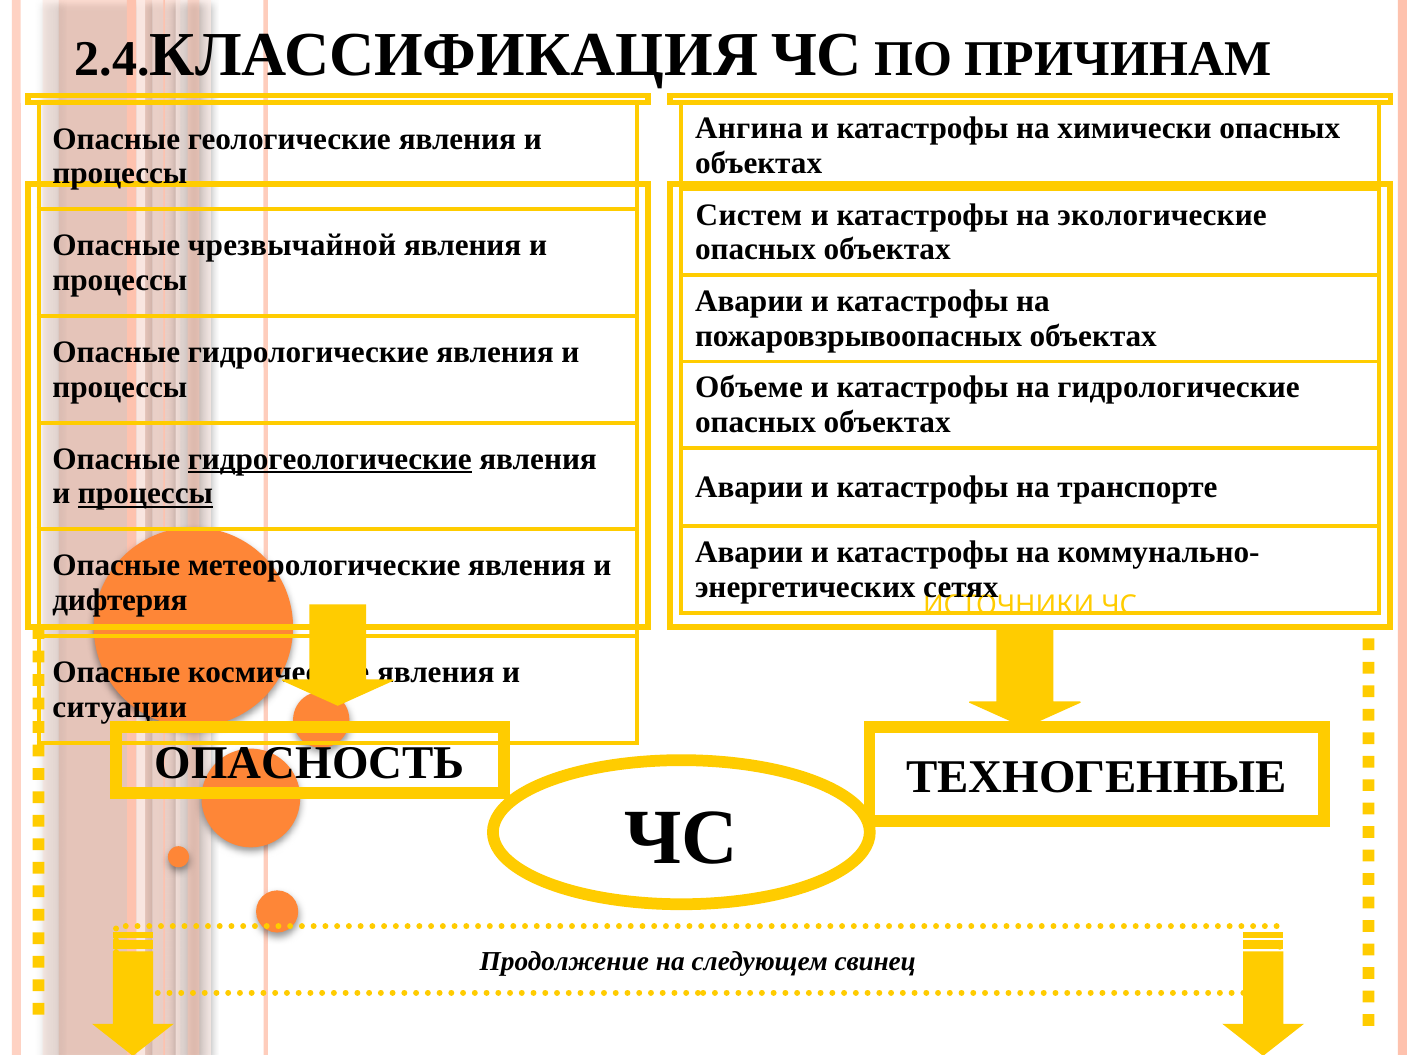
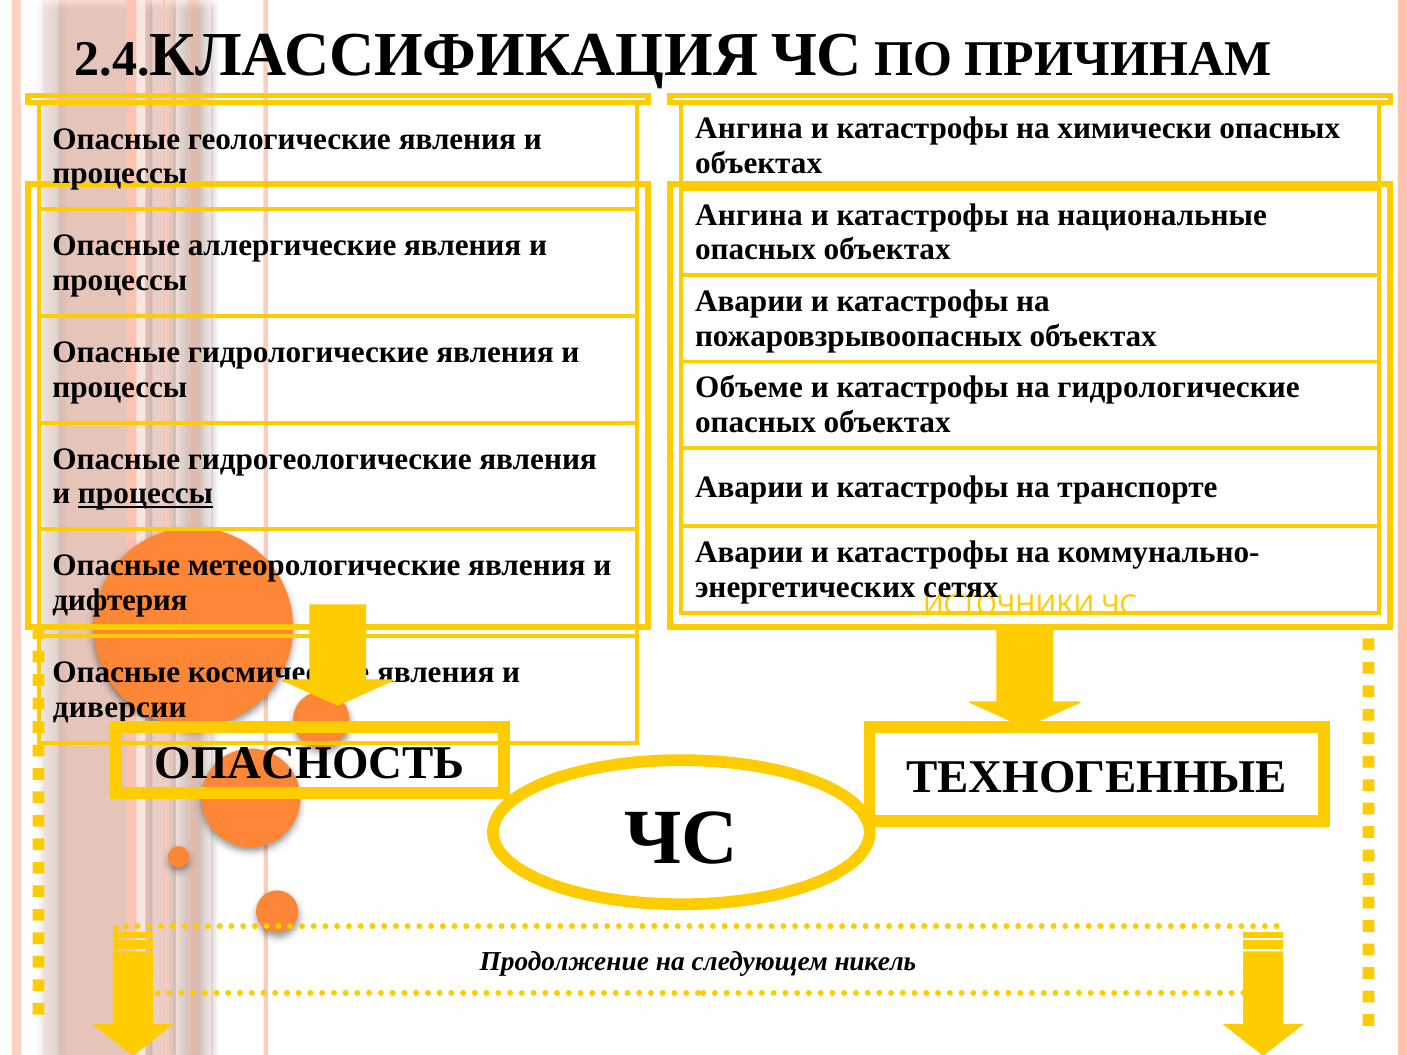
Систем at (749, 215): Систем -> Ангина
экологические: экологические -> национальные
чрезвычайной: чрезвычайной -> аллергические
гидрогеологические underline: present -> none
ситуации: ситуации -> диверсии
свинец: свинец -> никель
